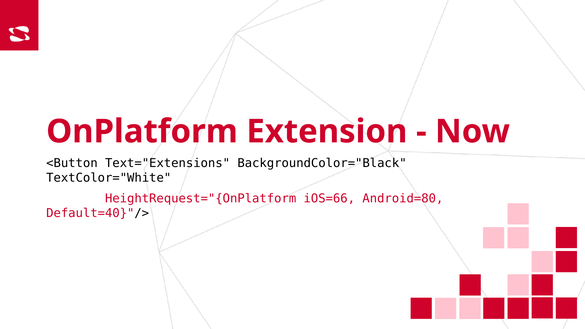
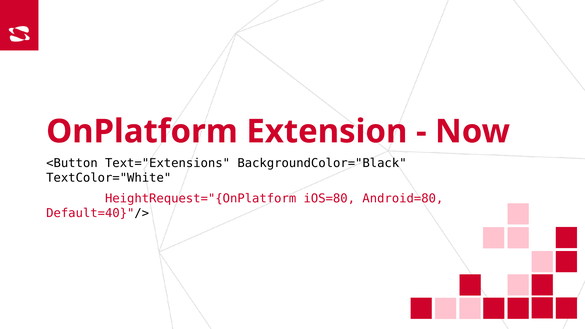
iOS=66: iOS=66 -> iOS=80
